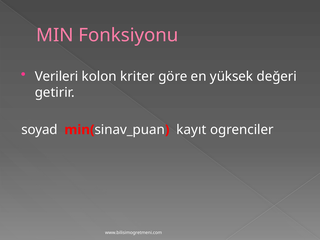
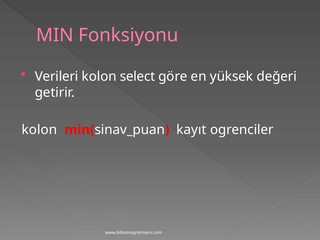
kriter: kriter -> select
soyad at (39, 130): soyad -> kolon
